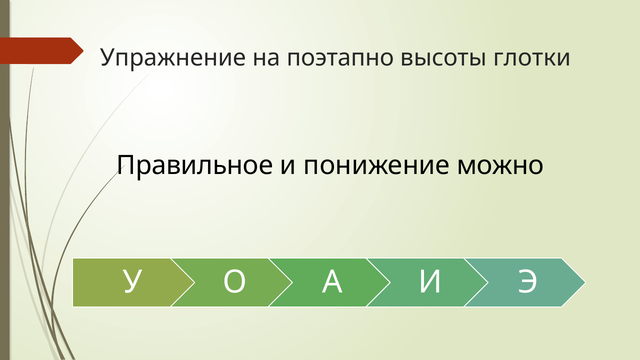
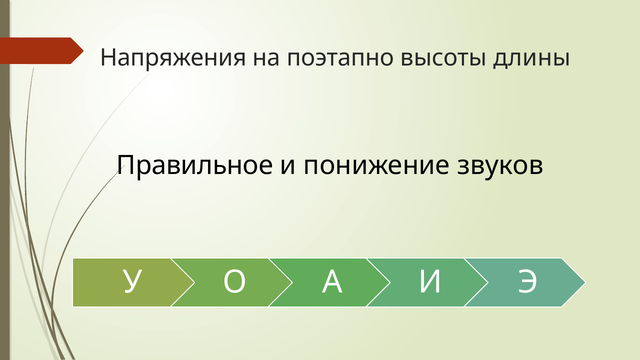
Упражнение: Упражнение -> Напряжения
глотки: глотки -> длины
можно: можно -> звуков
